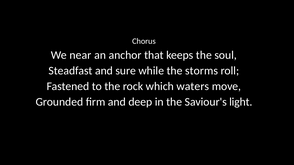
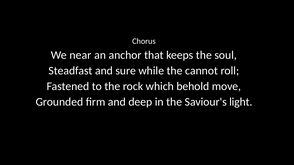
storms: storms -> cannot
waters: waters -> behold
